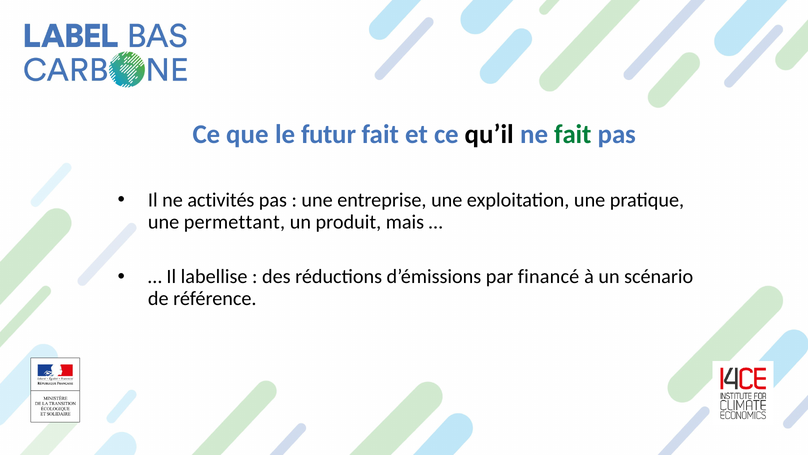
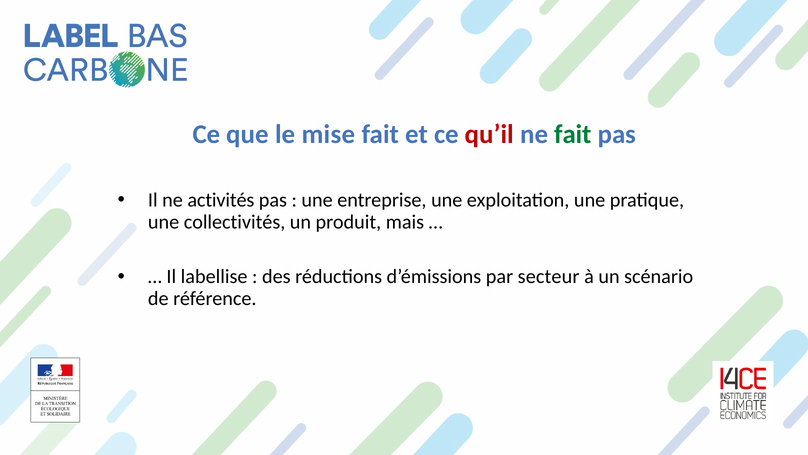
futur: futur -> mise
qu’il colour: black -> red
permettant: permettant -> collectivités
financé: financé -> secteur
